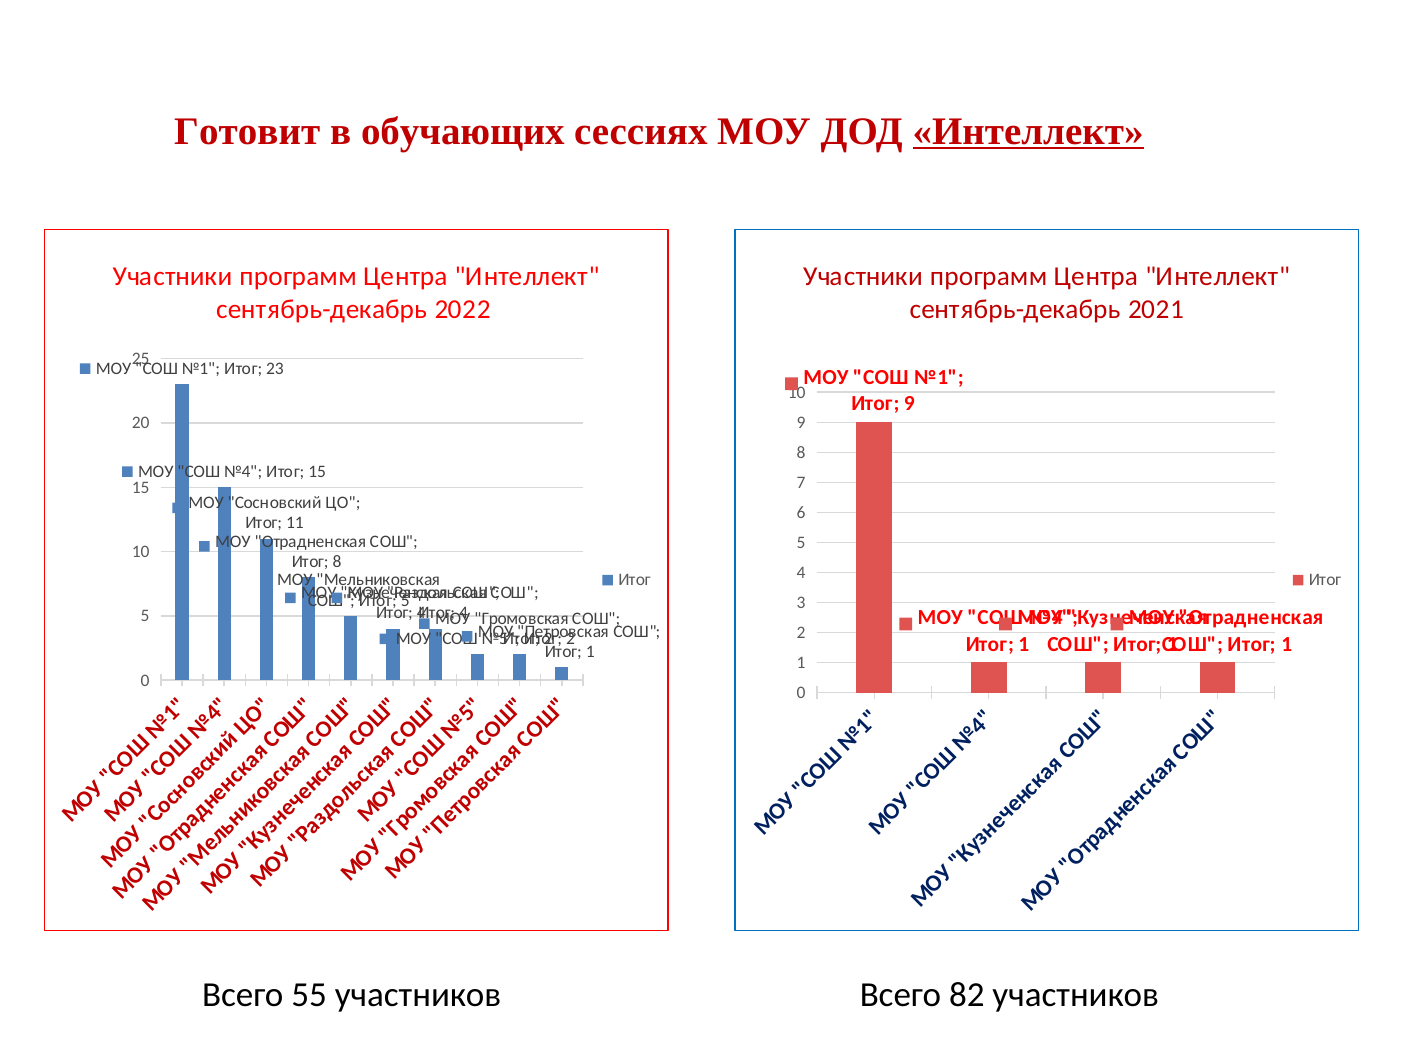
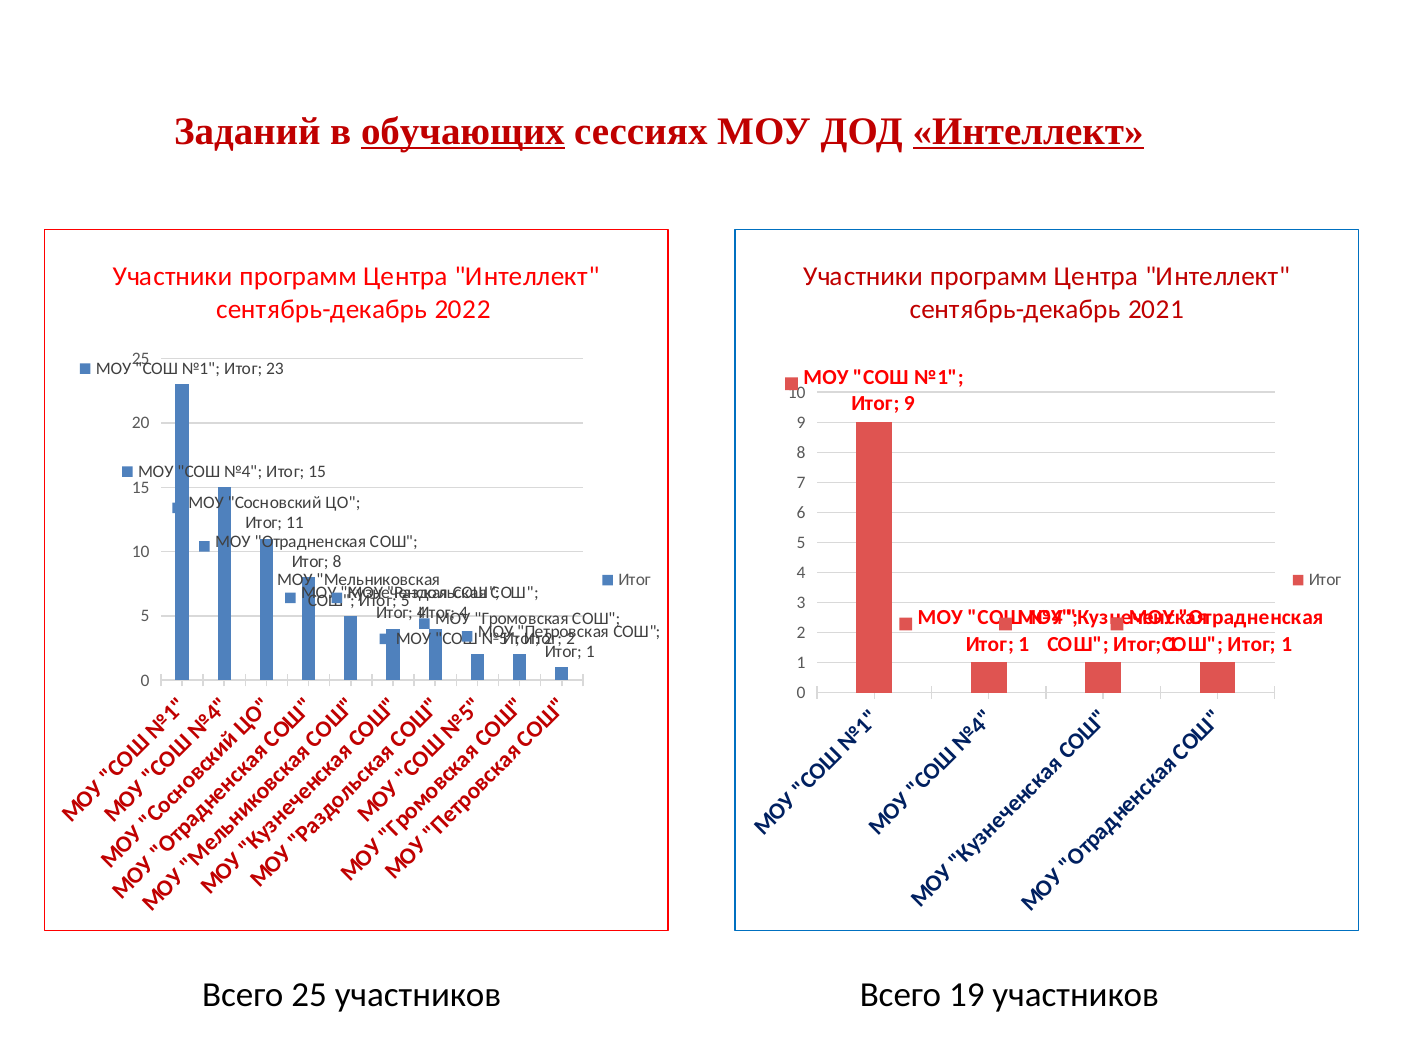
Готовит: Готовит -> Заданий
обучающих underline: none -> present
Всего 55: 55 -> 25
82: 82 -> 19
